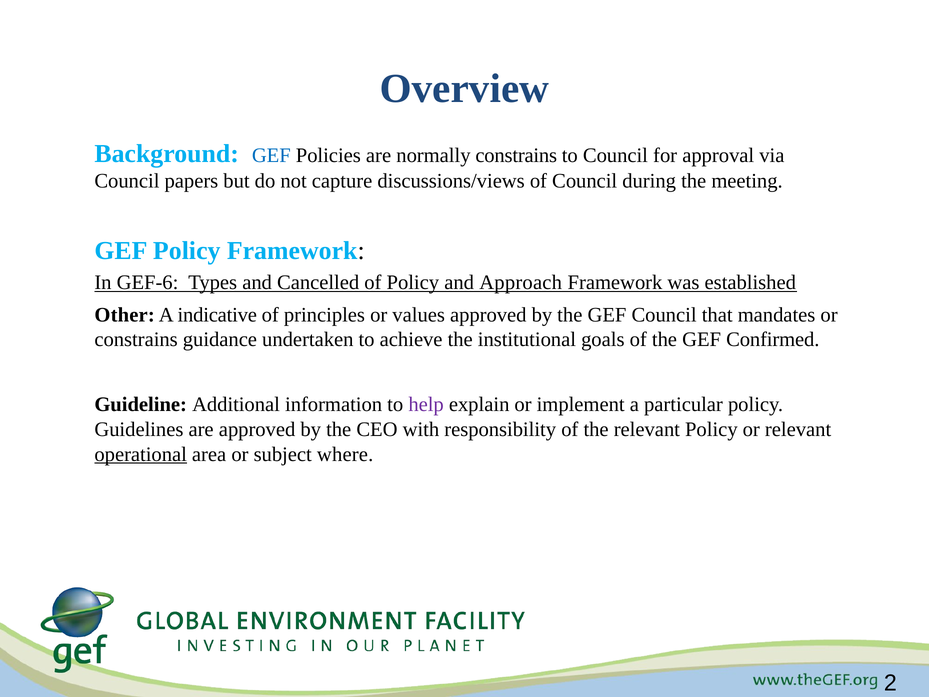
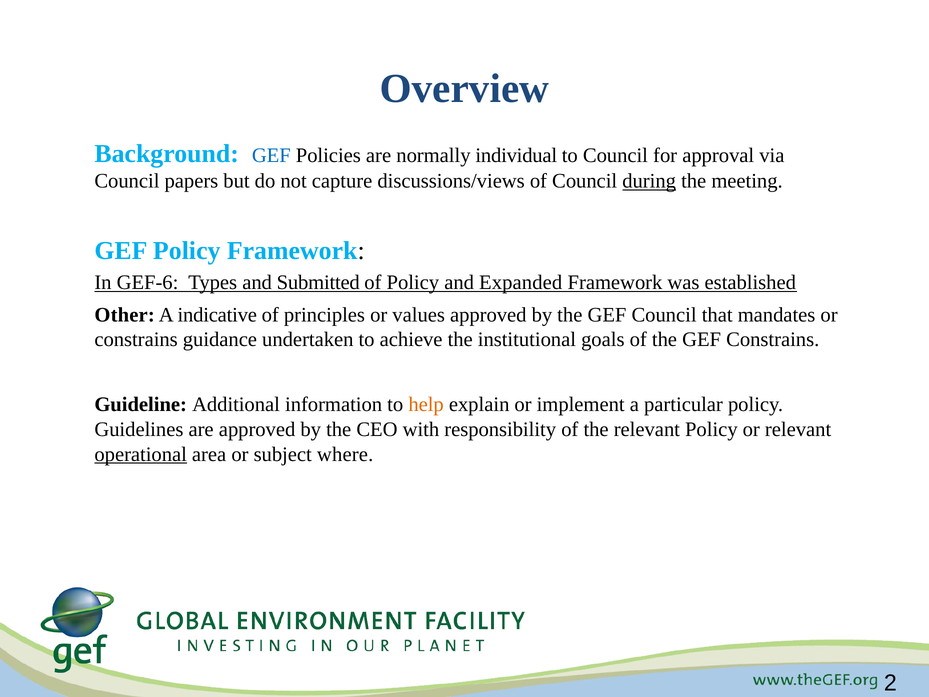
normally constrains: constrains -> individual
during underline: none -> present
Cancelled: Cancelled -> Submitted
Approach: Approach -> Expanded
GEF Confirmed: Confirmed -> Constrains
help colour: purple -> orange
